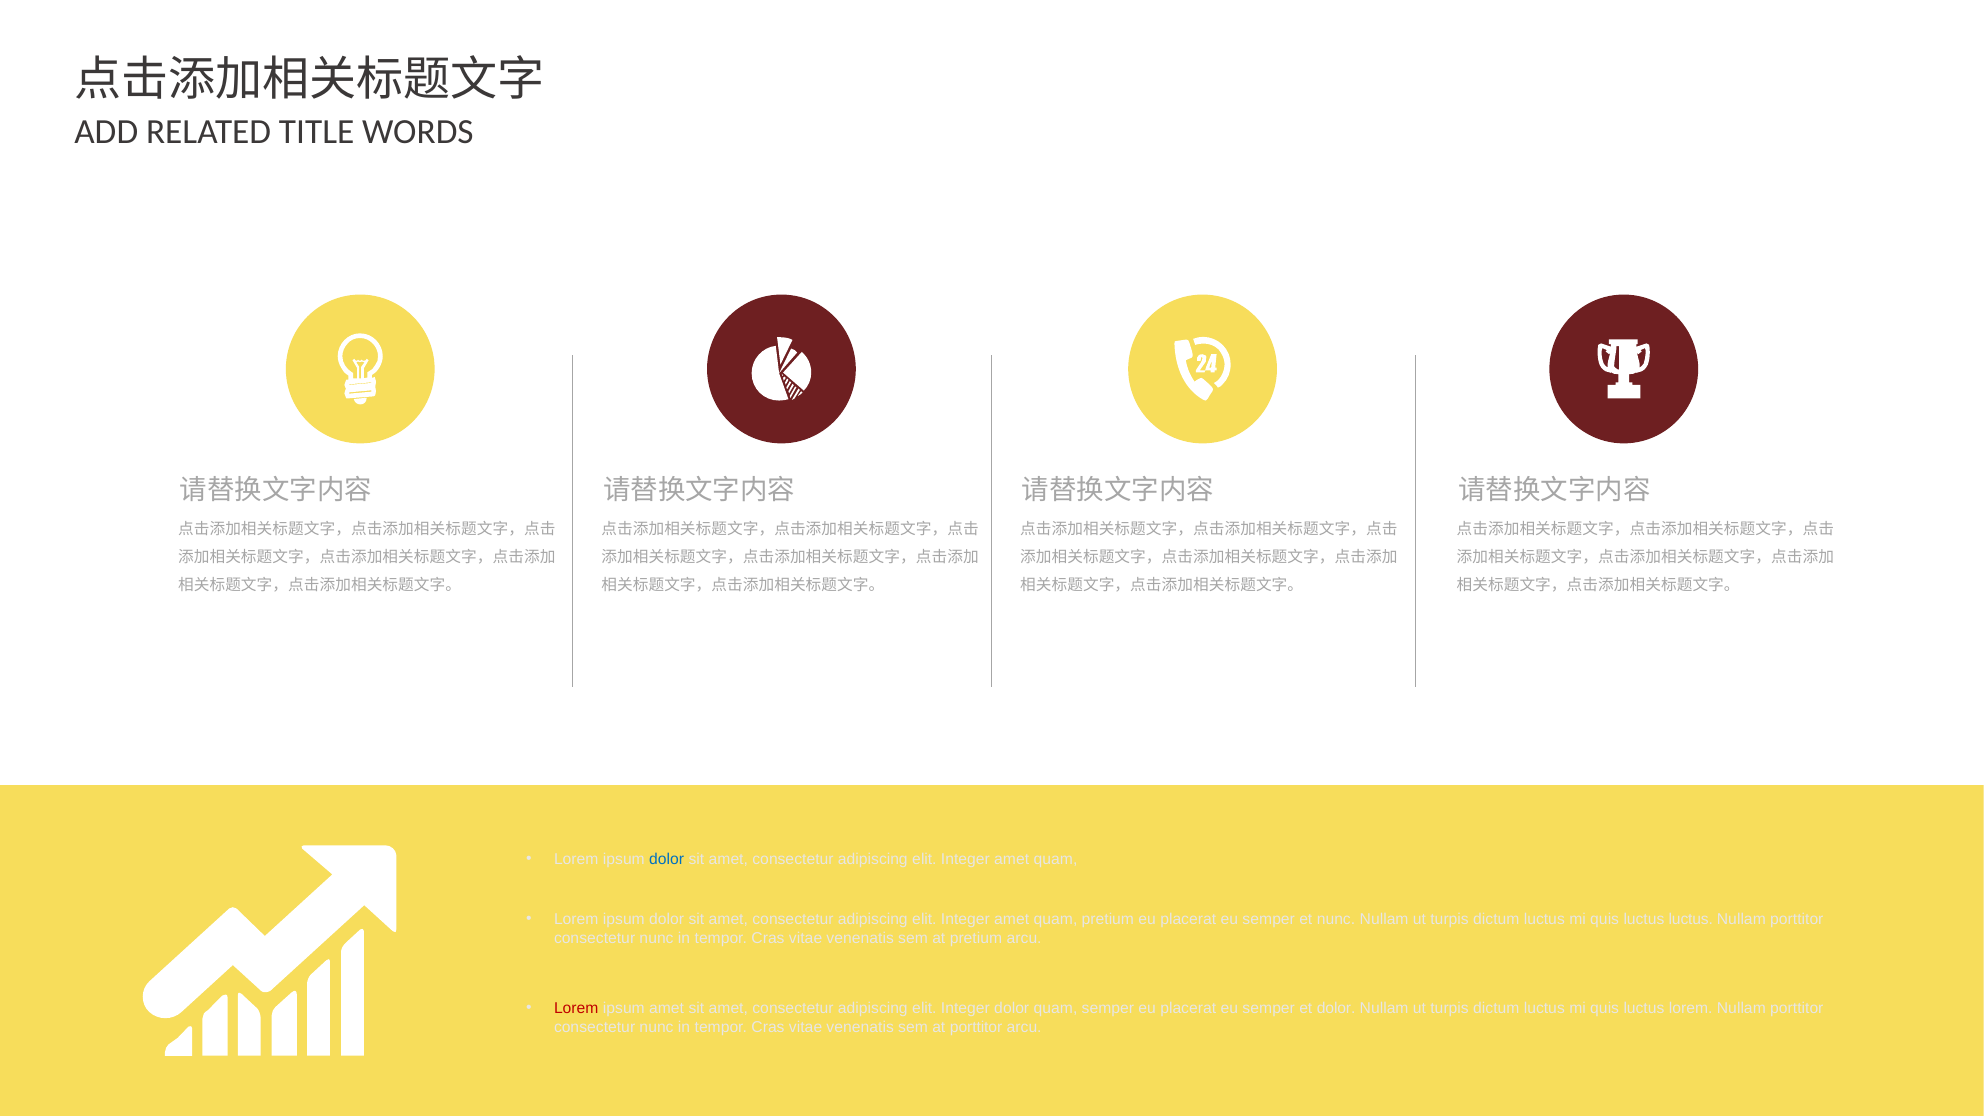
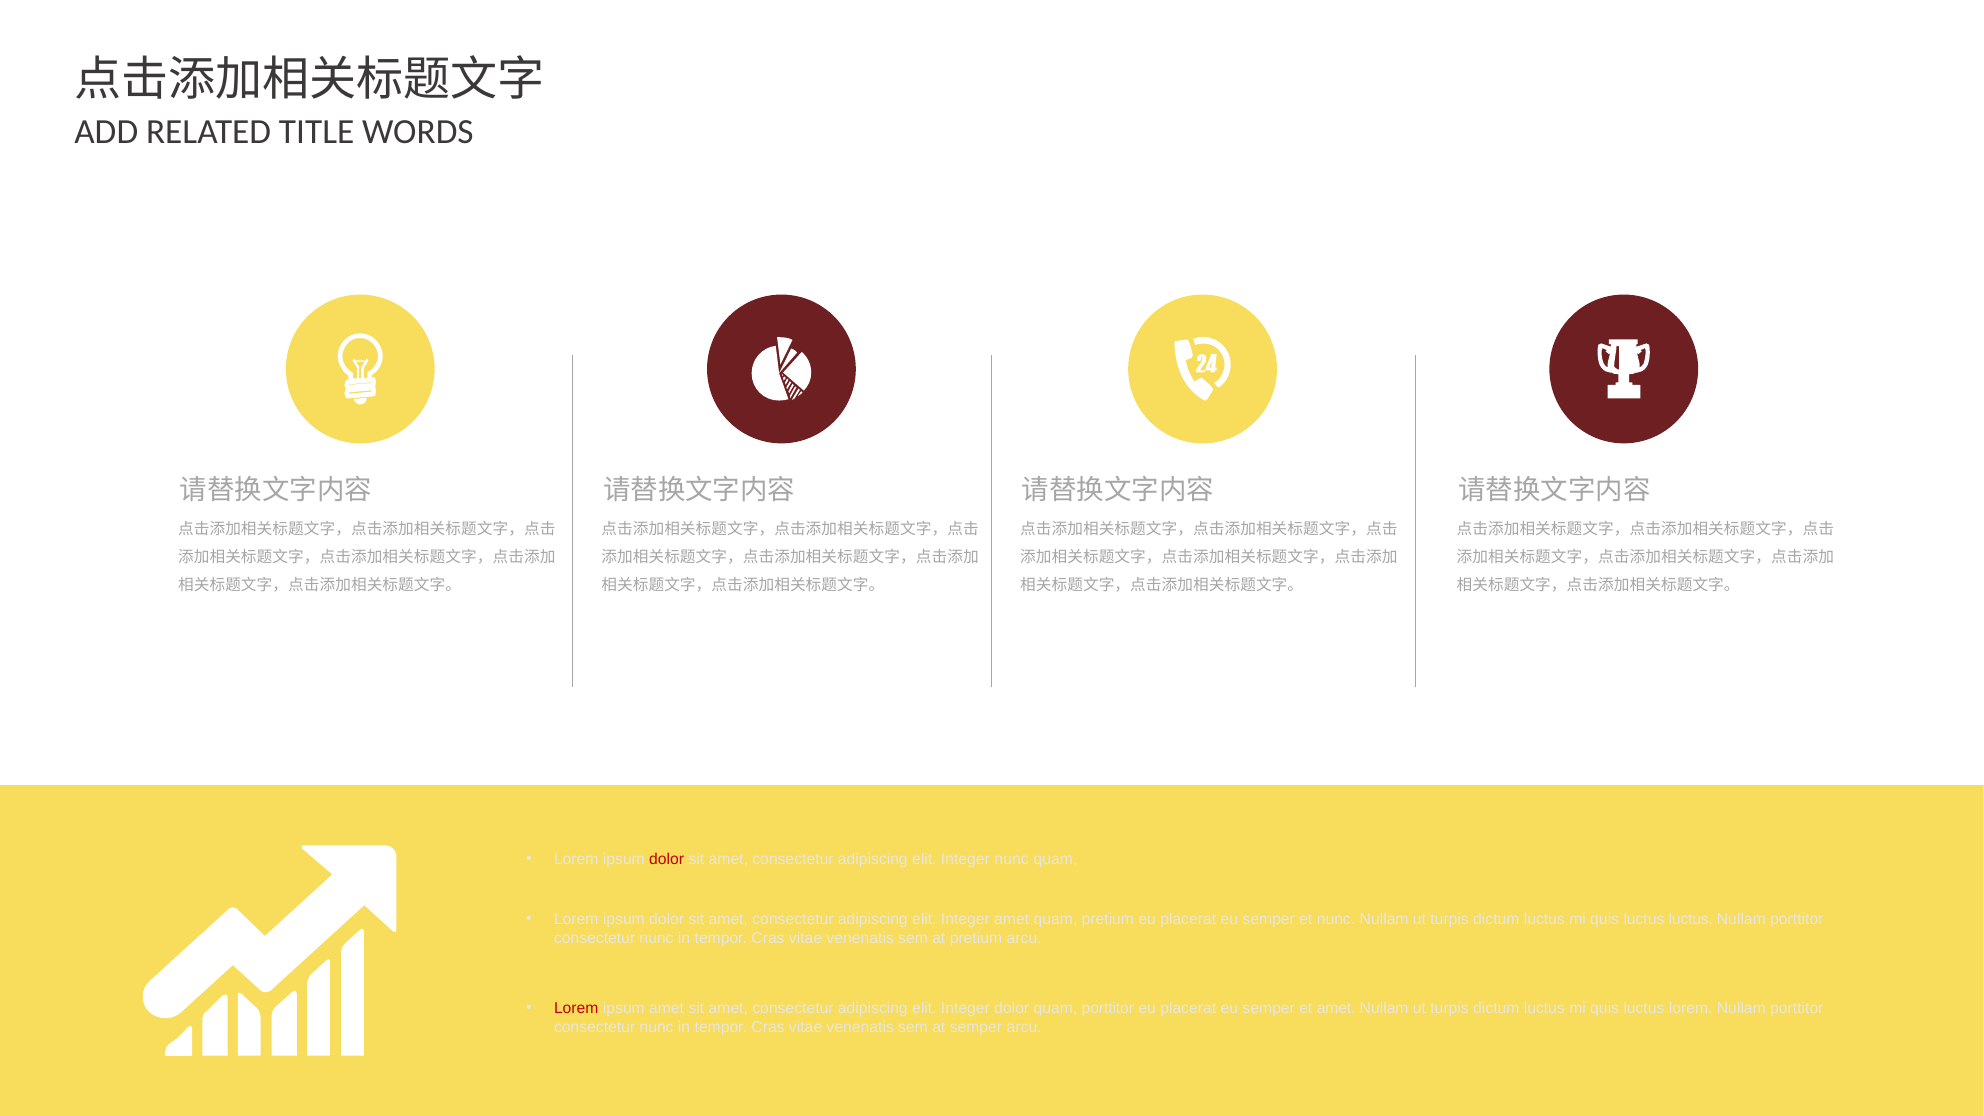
dolor at (667, 860) colour: blue -> red
amet at (1012, 860): amet -> nunc
quam semper: semper -> porttitor
et dolor: dolor -> amet
at porttitor: porttitor -> semper
